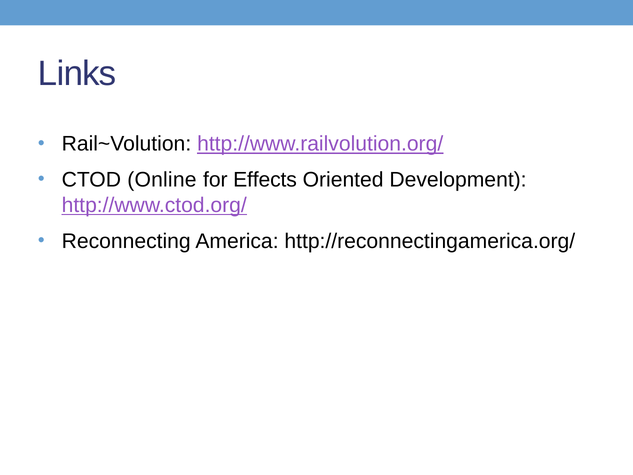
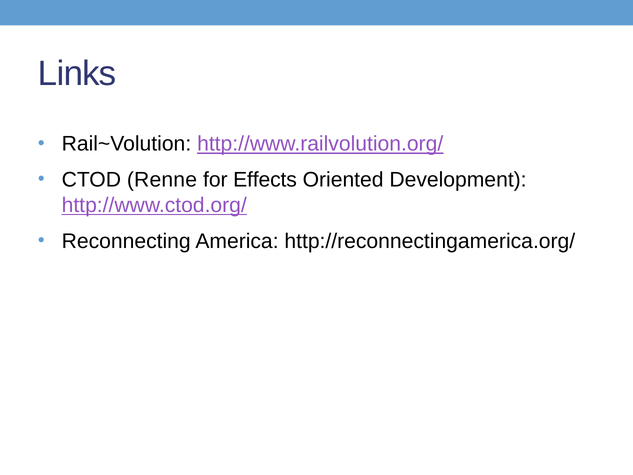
Online: Online -> Renne
